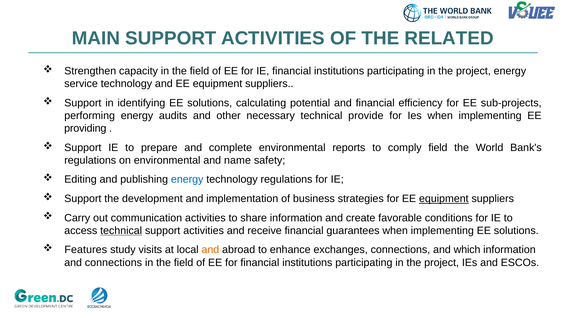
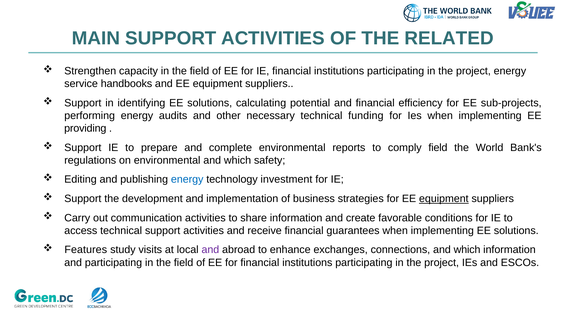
service technology: technology -> handbooks
provide: provide -> funding
environmental and name: name -> which
technology regulations: regulations -> investment
technical at (121, 231) underline: present -> none
and at (210, 250) colour: orange -> purple
and connections: connections -> participating
